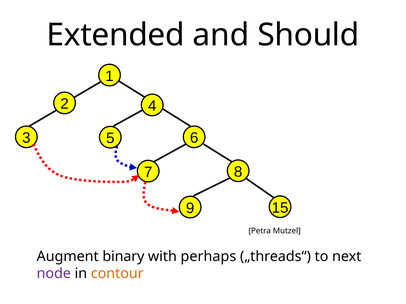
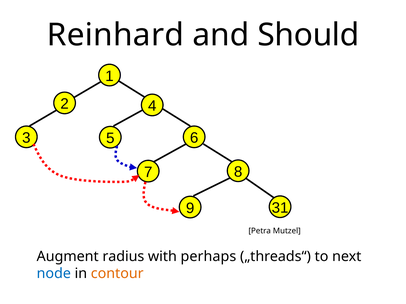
Extended: Extended -> Reinhard
15: 15 -> 31
binary: binary -> radius
node colour: purple -> blue
